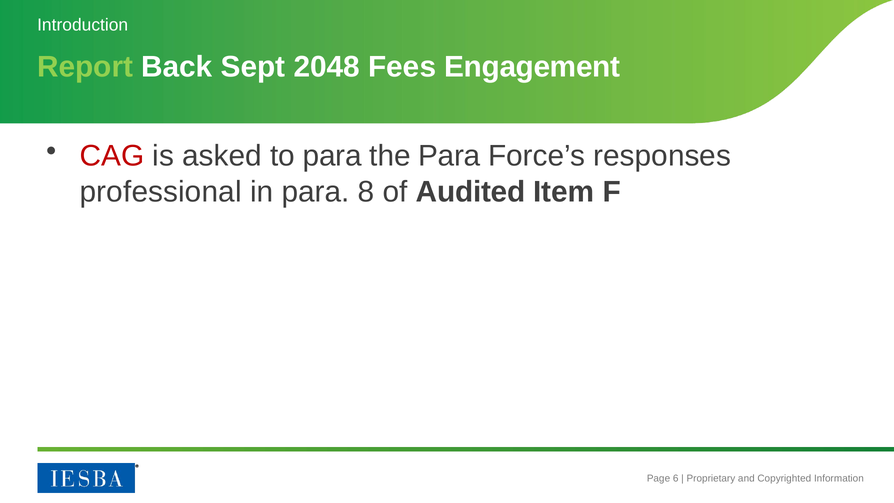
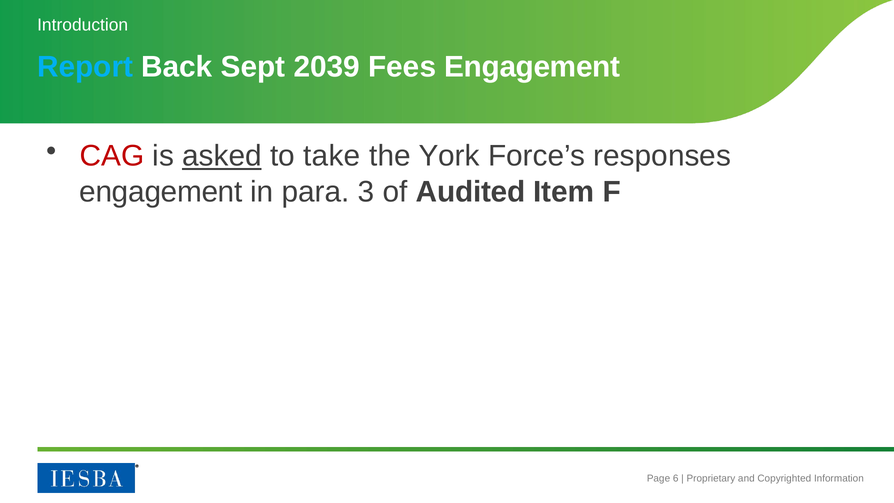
Report colour: light green -> light blue
2048: 2048 -> 2039
asked underline: none -> present
to para: para -> take
the Para: Para -> York
professional at (161, 192): professional -> engagement
8: 8 -> 3
